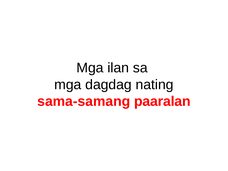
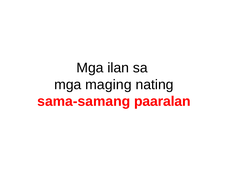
dagdag: dagdag -> maging
